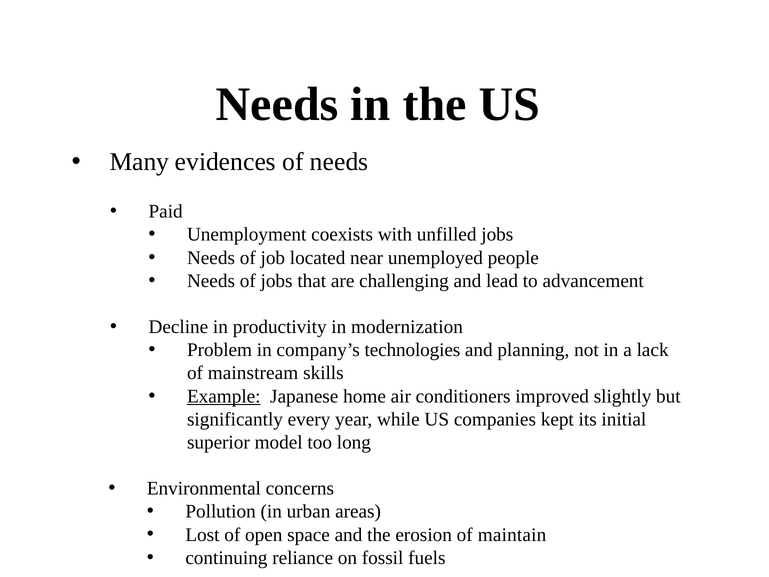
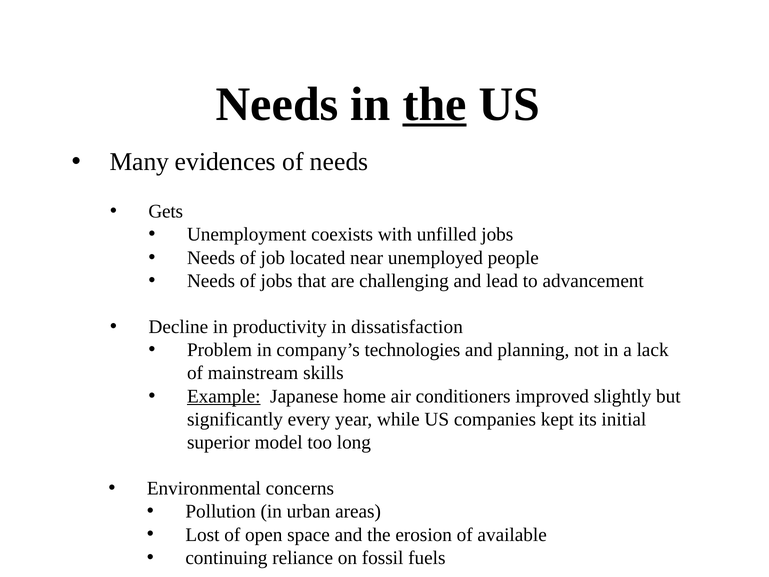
the at (435, 104) underline: none -> present
Paid: Paid -> Gets
modernization: modernization -> dissatisfaction
maintain: maintain -> available
